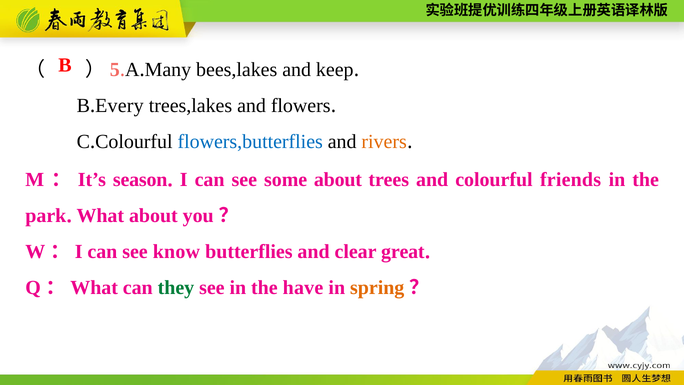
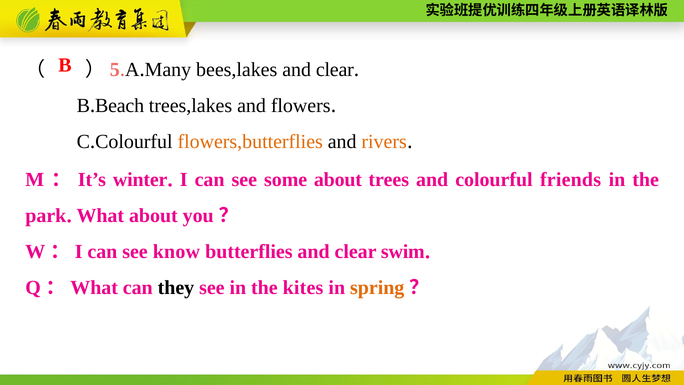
bees,lakes and keep: keep -> clear
Every: Every -> Beach
flowers,butterflies colour: blue -> orange
season: season -> winter
great: great -> swim
they colour: green -> black
have: have -> kites
